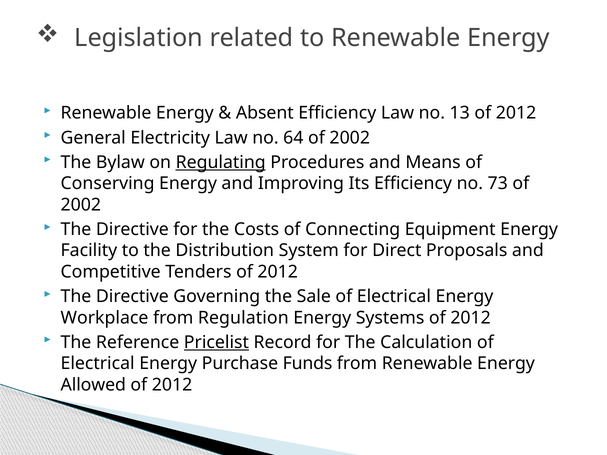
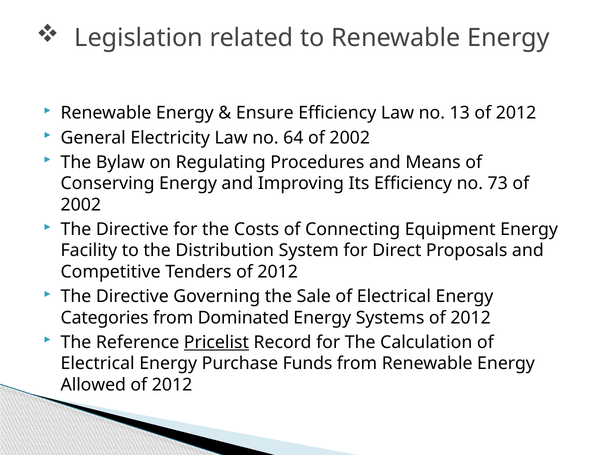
Absent: Absent -> Ensure
Regulating underline: present -> none
Workplace: Workplace -> Categories
Regulation: Regulation -> Dominated
